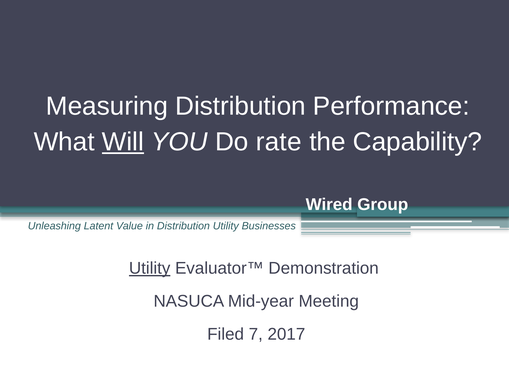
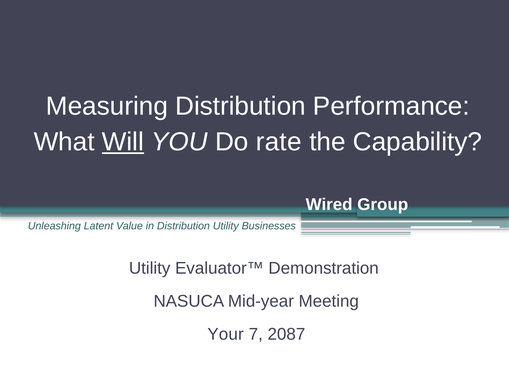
Utility at (150, 268) underline: present -> none
Filed: Filed -> Your
2017: 2017 -> 2087
